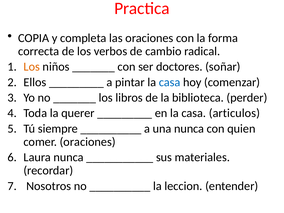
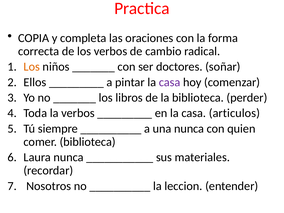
casa at (170, 82) colour: blue -> purple
la querer: querer -> verbos
comer oraciones: oraciones -> biblioteca
